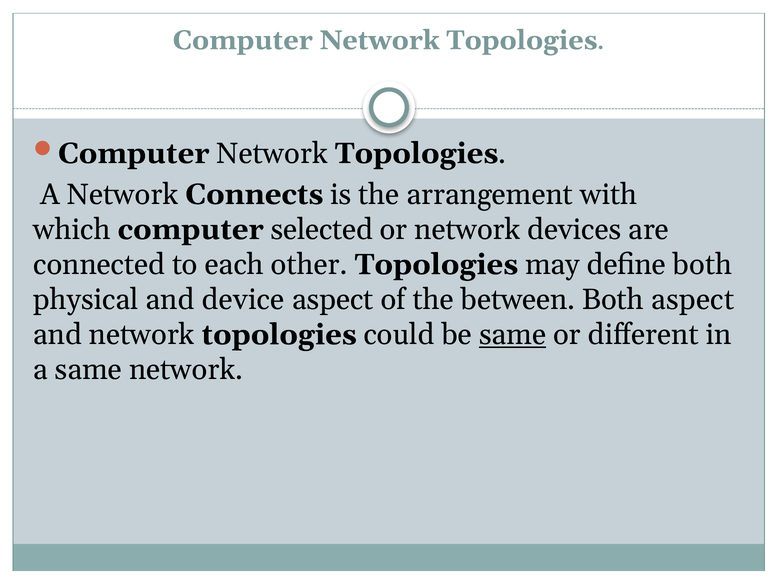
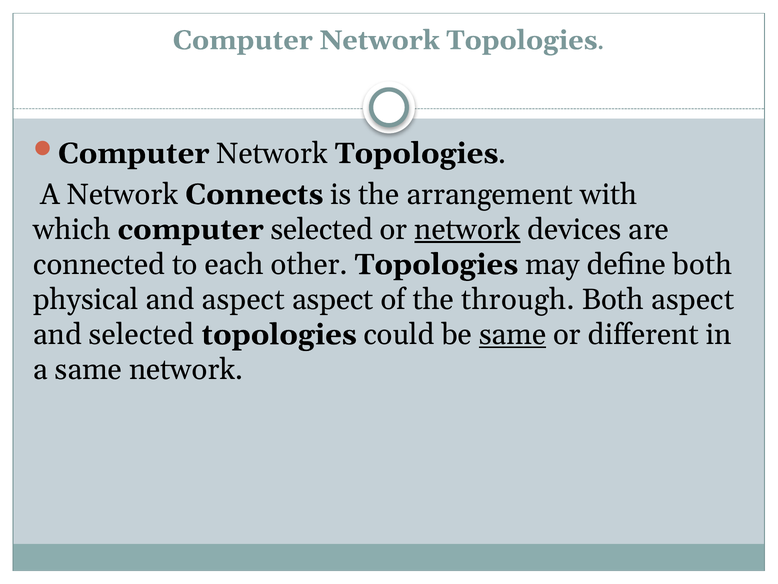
network at (467, 229) underline: none -> present
and device: device -> aspect
between: between -> through
and network: network -> selected
